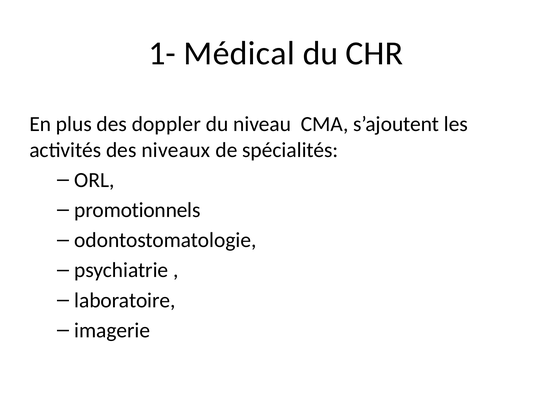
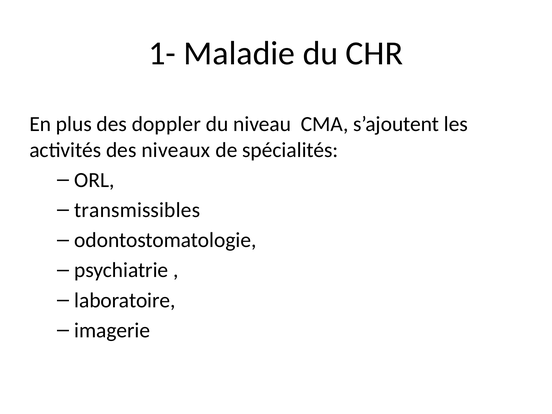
Médical: Médical -> Maladie
promotionnels: promotionnels -> transmissibles
